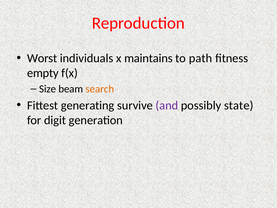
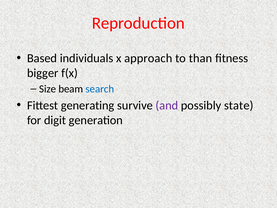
Worst: Worst -> Based
maintains: maintains -> approach
path: path -> than
empty: empty -> bigger
search colour: orange -> blue
